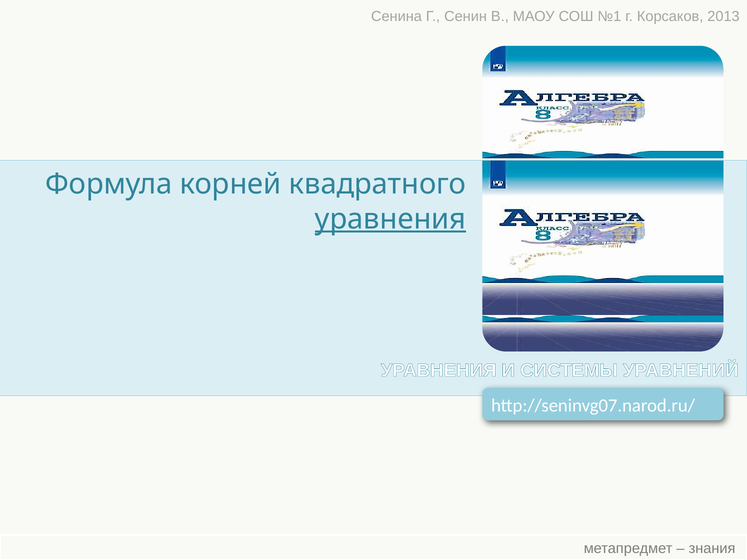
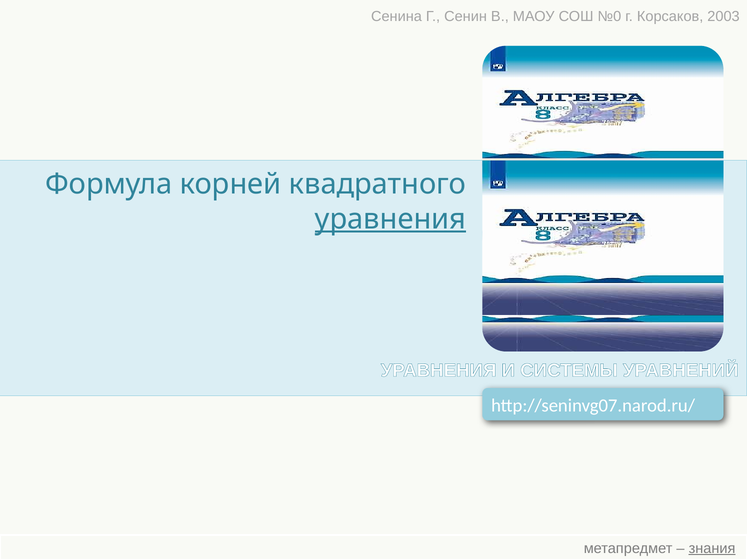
№1: №1 -> №0
2013: 2013 -> 2003
знания underline: none -> present
